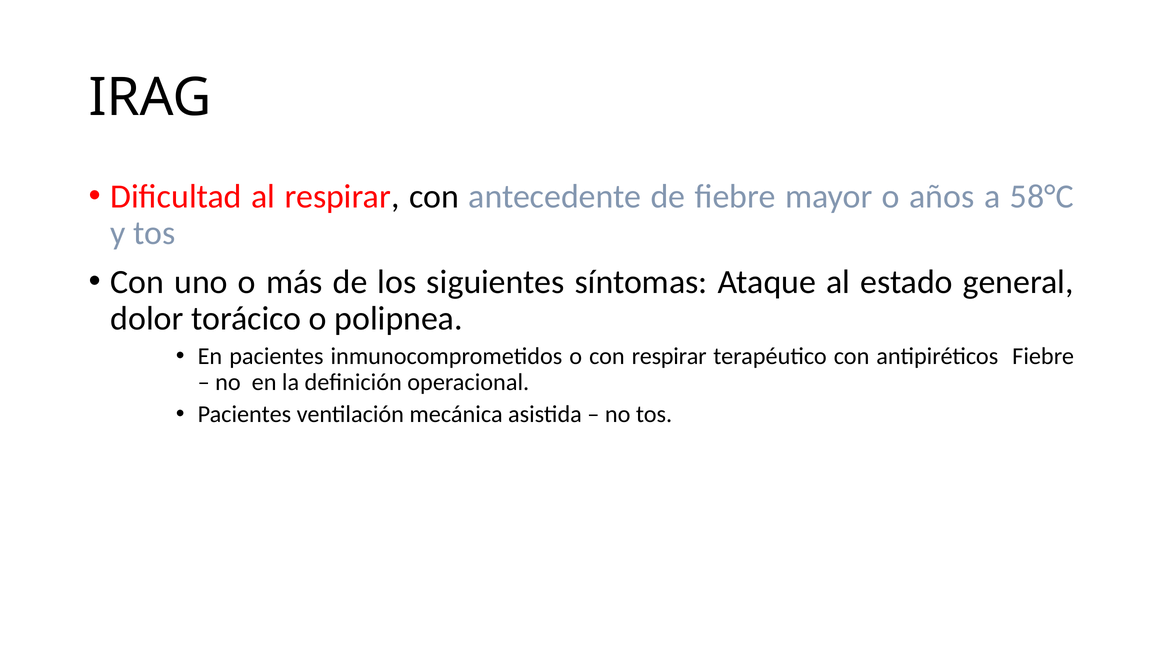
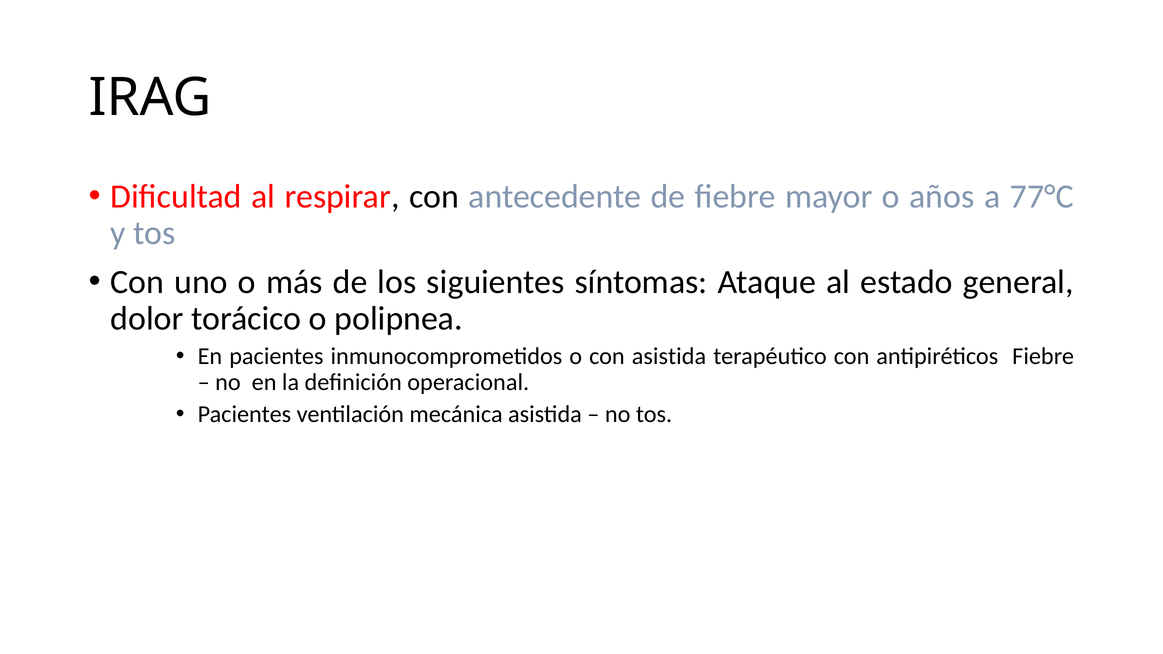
58°C: 58°C -> 77°C
con respirar: respirar -> asistida
